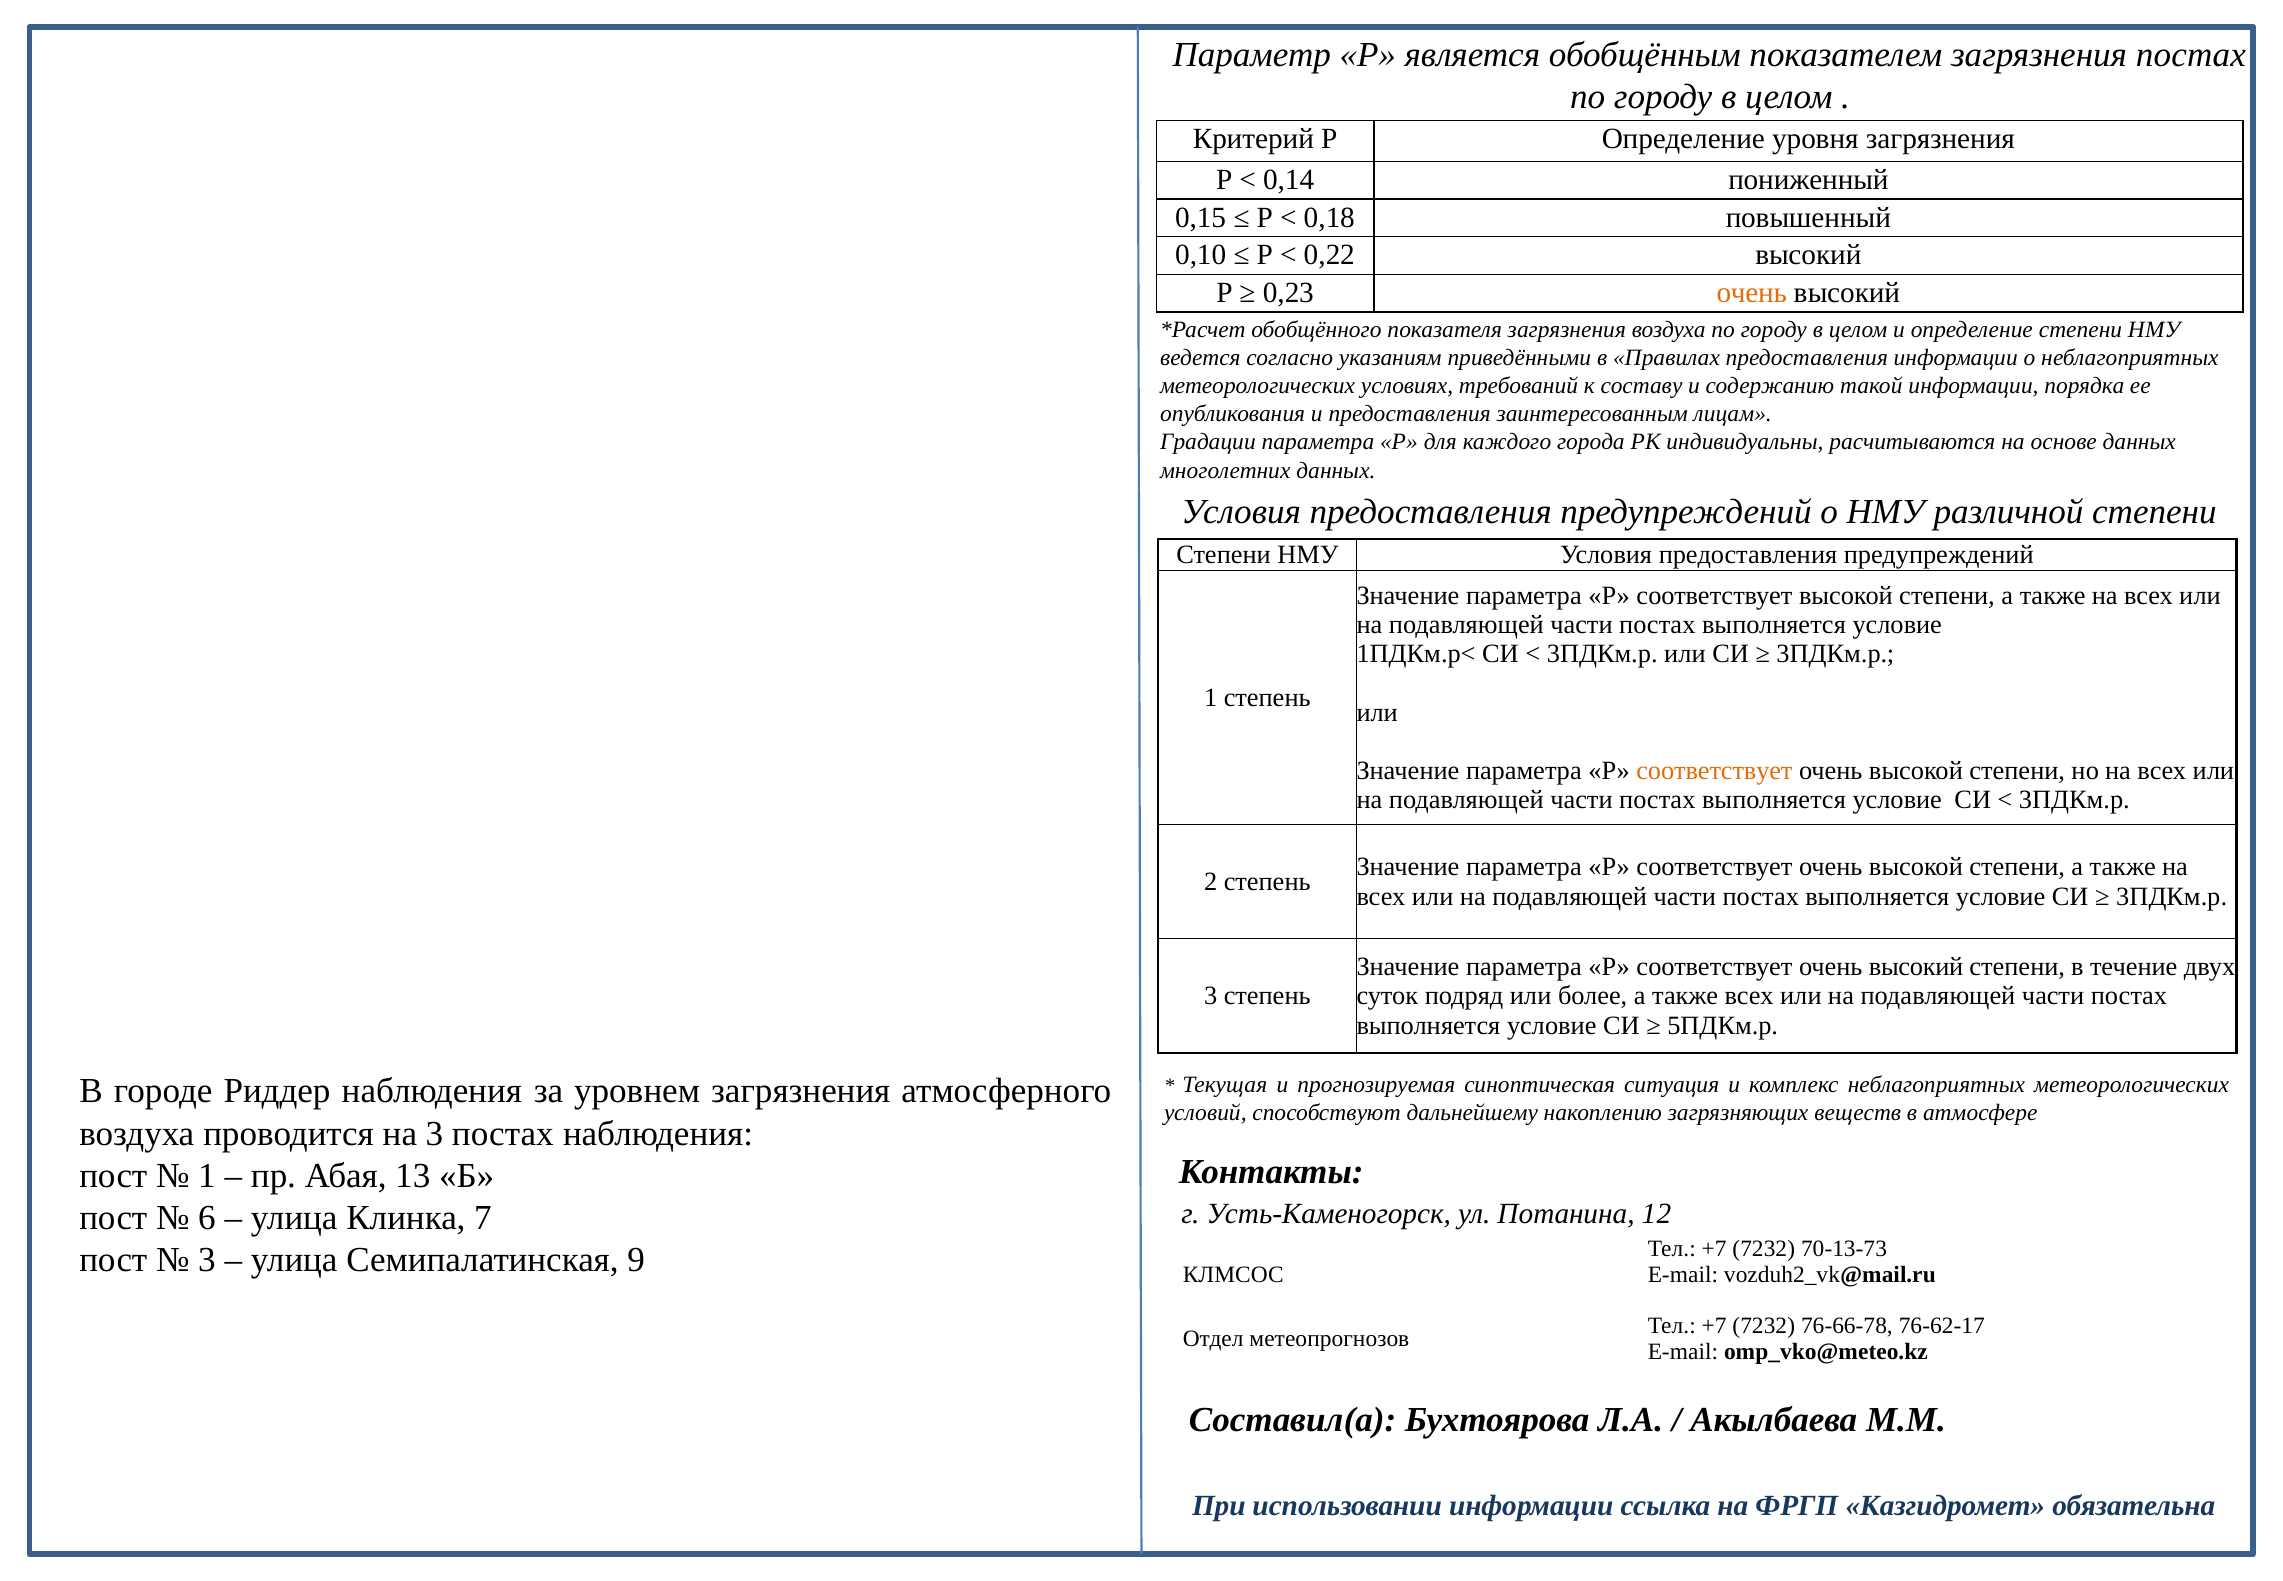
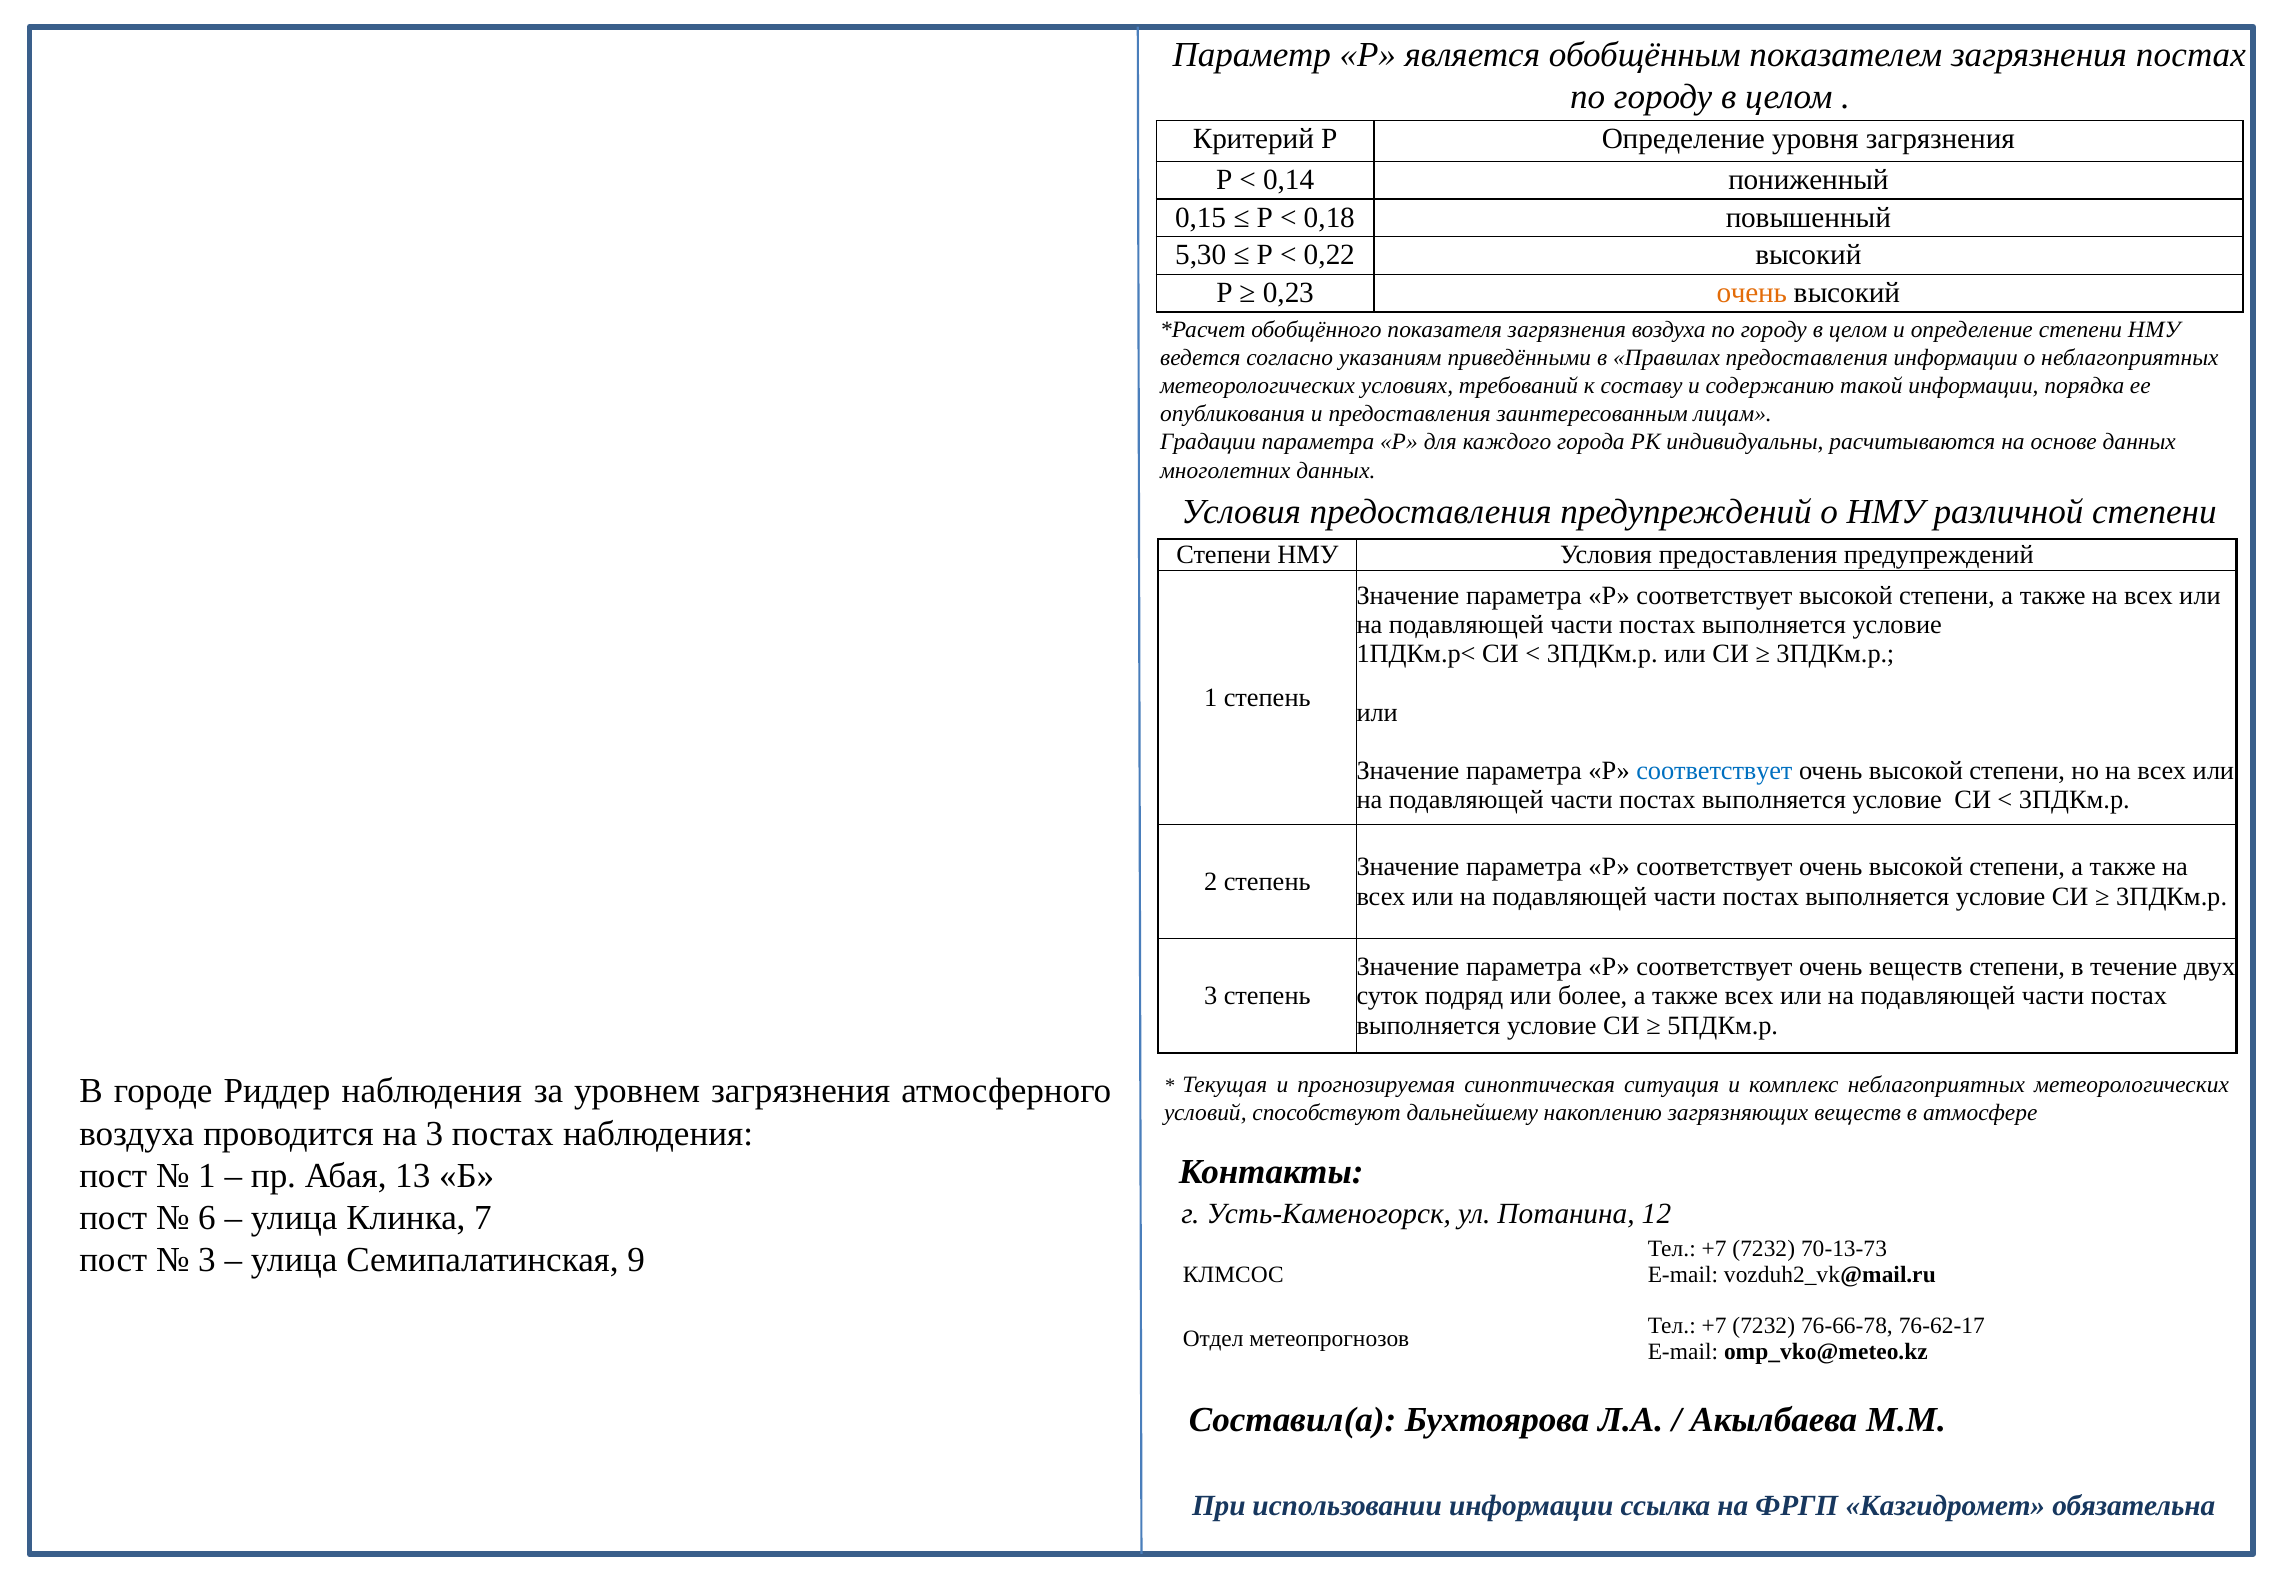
0,10: 0,10 -> 5,30
соответствует at (1714, 771) colour: orange -> blue
соответствует очень высокий: высокий -> веществ
